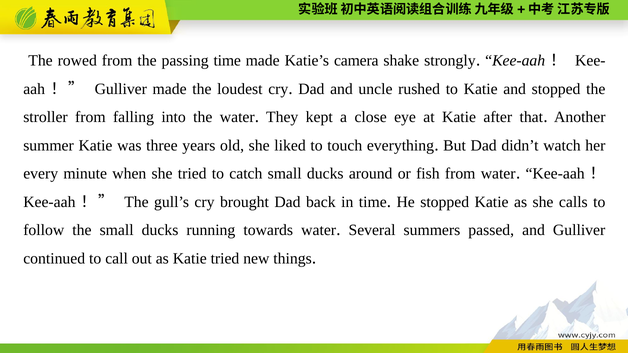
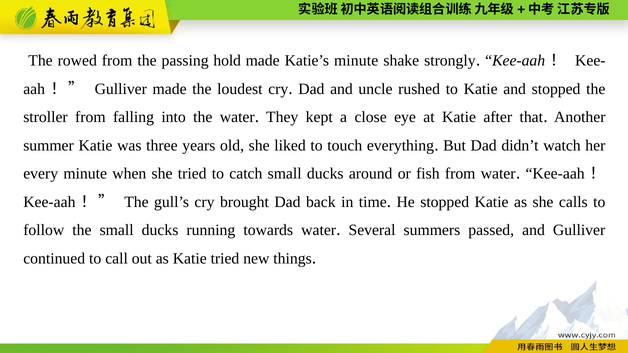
passing time: time -> hold
Katie’s camera: camera -> minute
